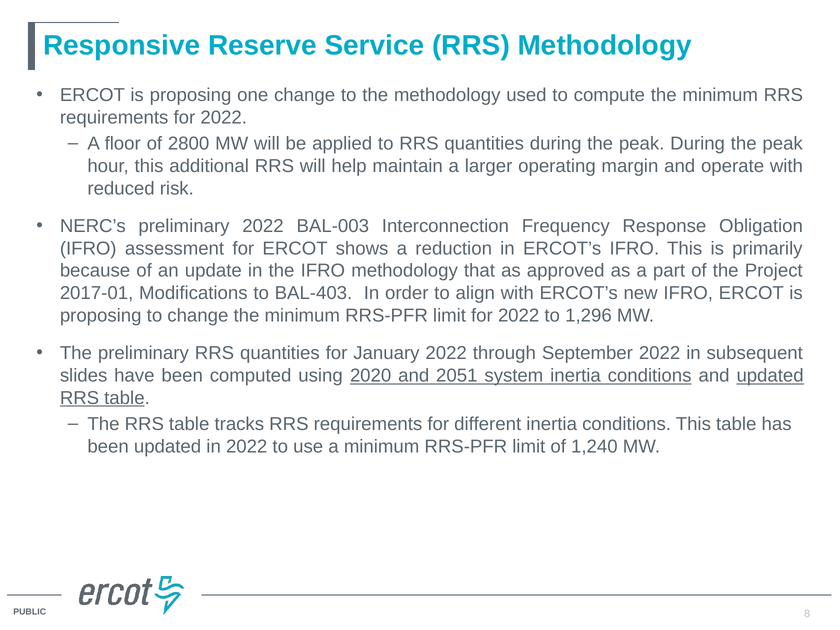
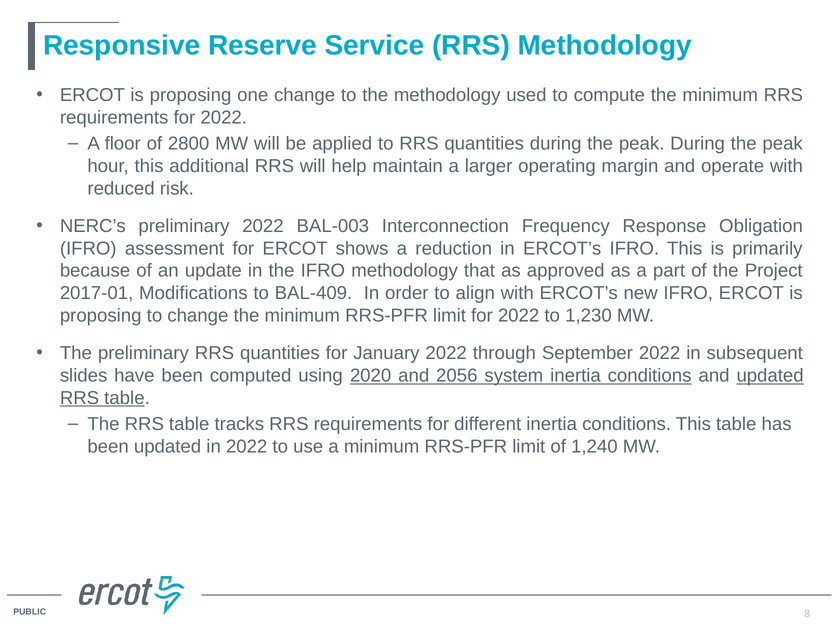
BAL-403: BAL-403 -> BAL-409
1,296: 1,296 -> 1,230
2051: 2051 -> 2056
